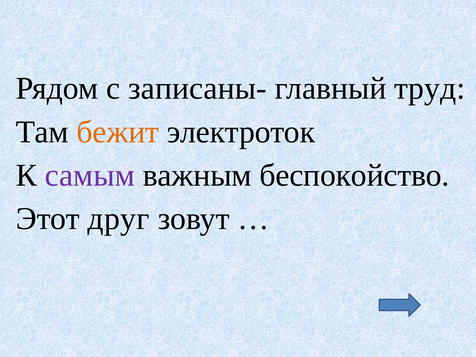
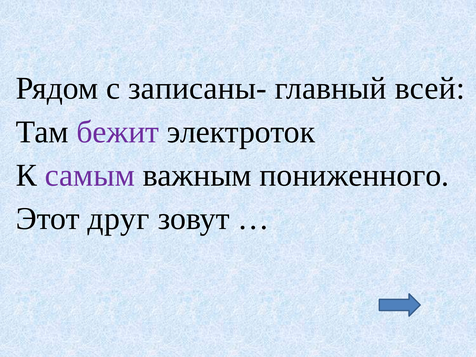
труд: труд -> всей
бежит colour: orange -> purple
беспокойство: беспокойство -> пониженного
